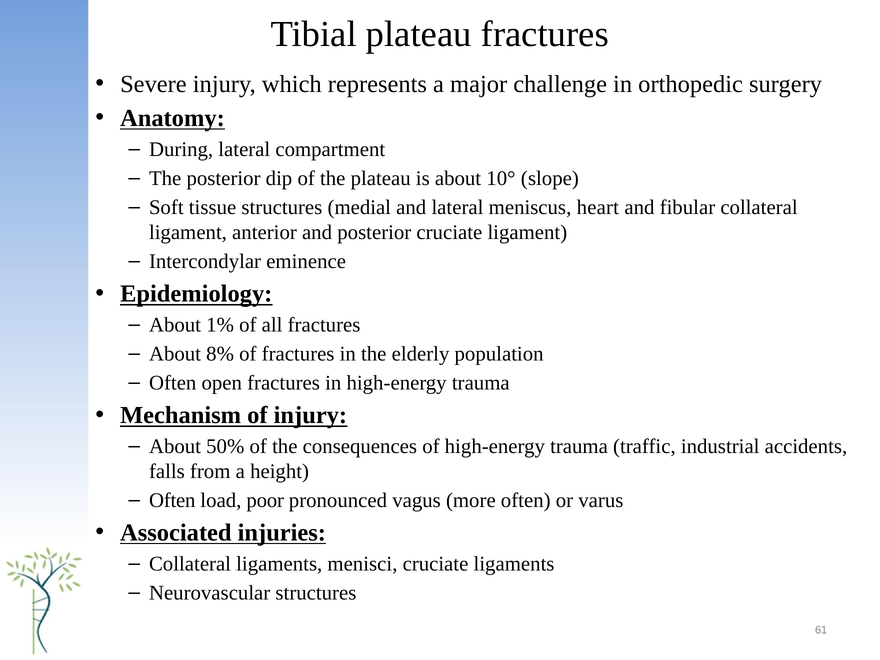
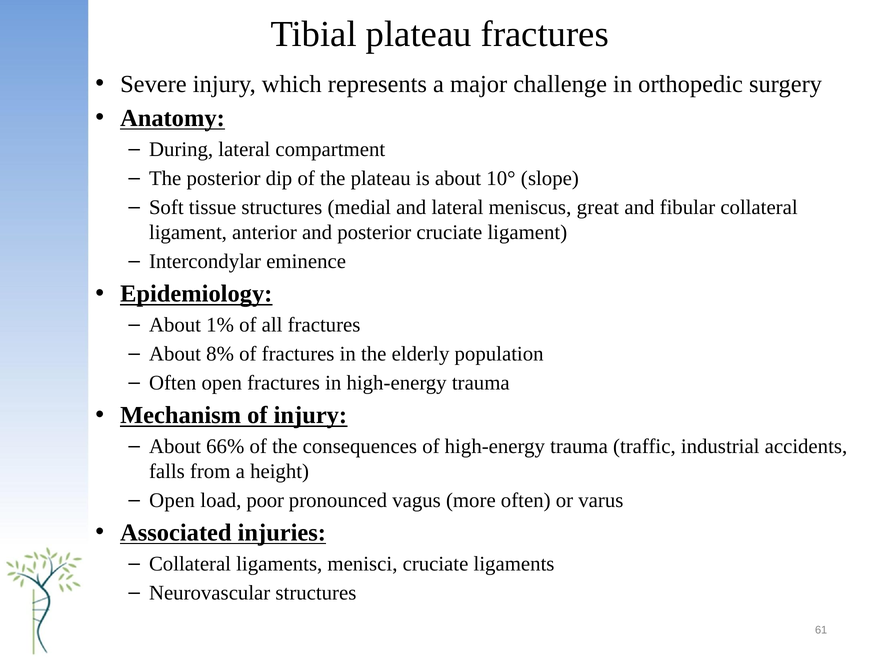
heart: heart -> great
50%: 50% -> 66%
Often at (172, 500): Often -> Open
